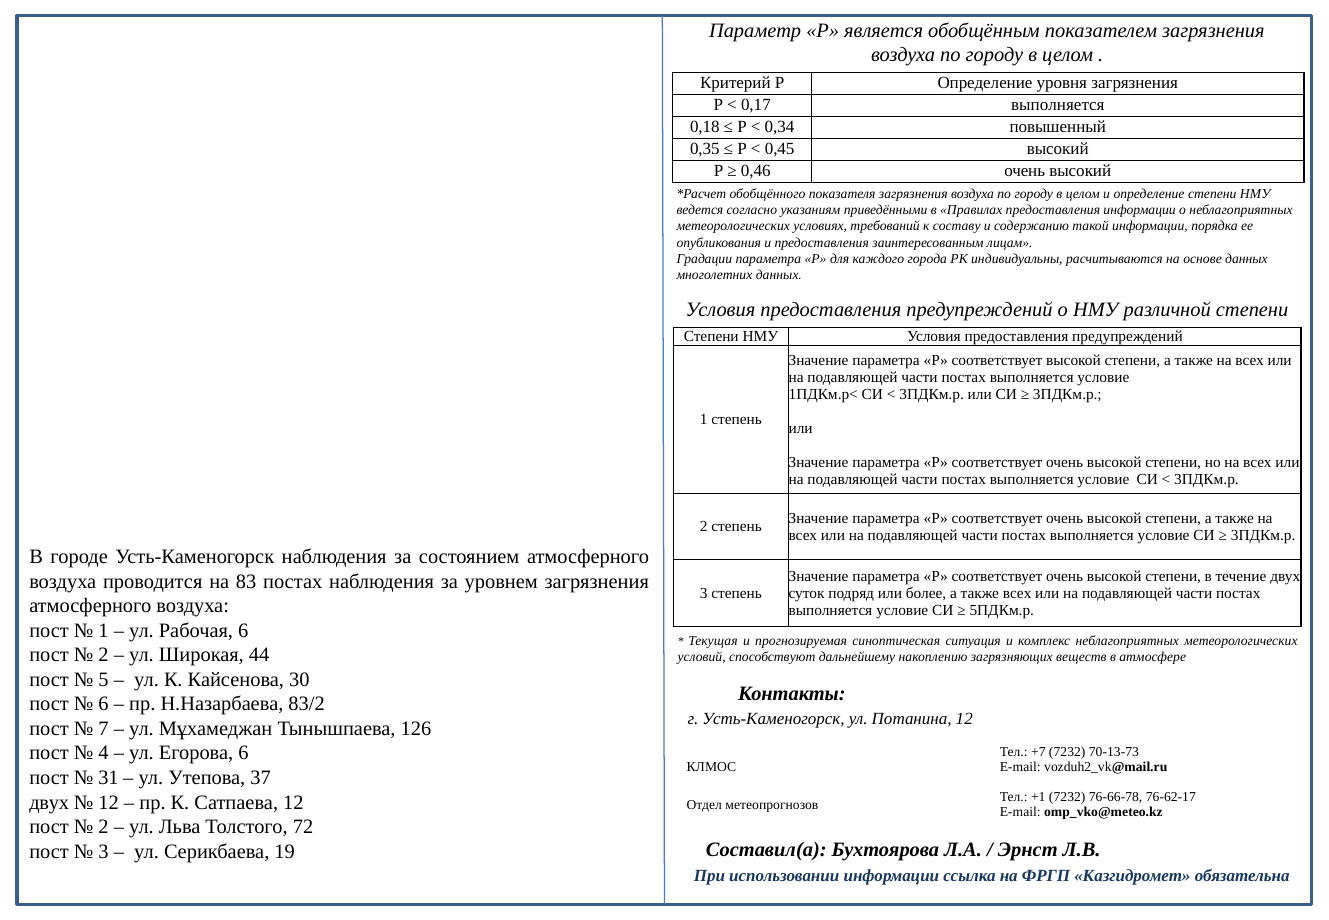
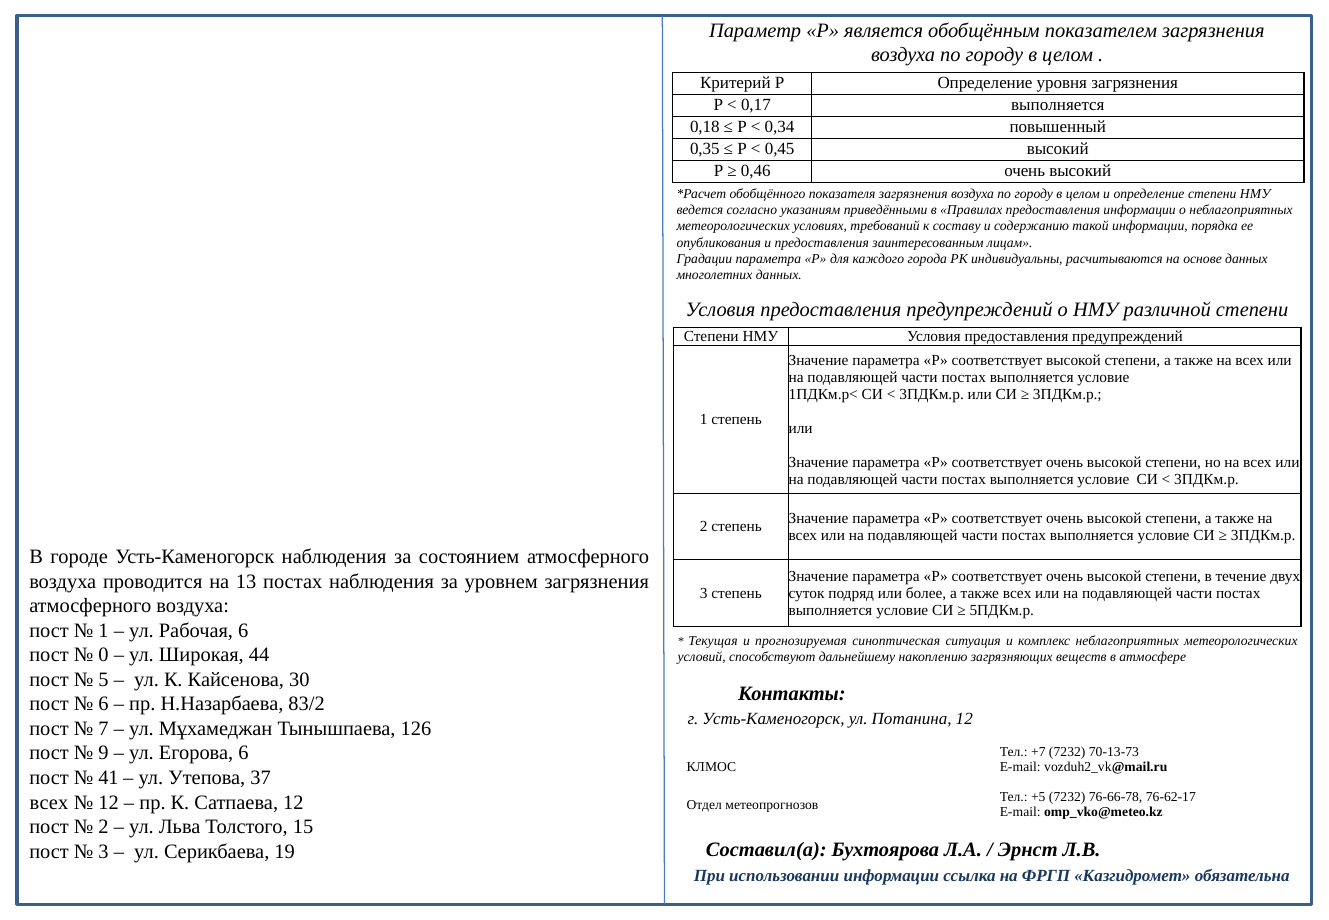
83: 83 -> 13
2 at (104, 655): 2 -> 0
4: 4 -> 9
31: 31 -> 41
+1: +1 -> +5
двух at (49, 802): двух -> всех
72: 72 -> 15
